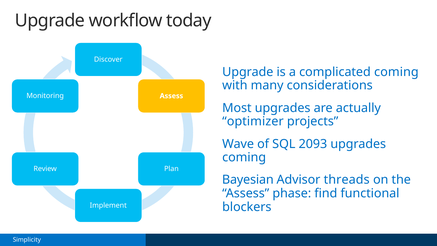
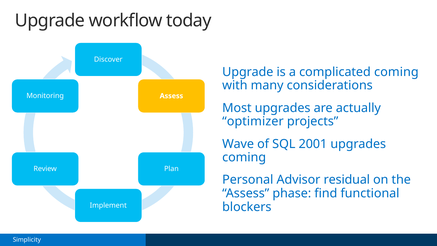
2093: 2093 -> 2001
Bayesian: Bayesian -> Personal
threads: threads -> residual
